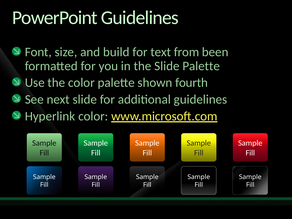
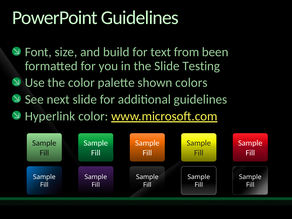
Slide Palette: Palette -> Testing
fourth: fourth -> colors
